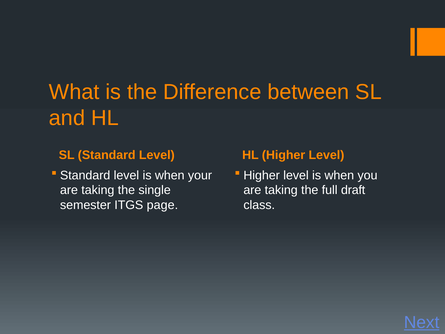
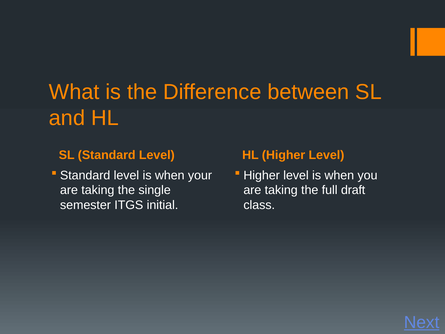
page: page -> initial
